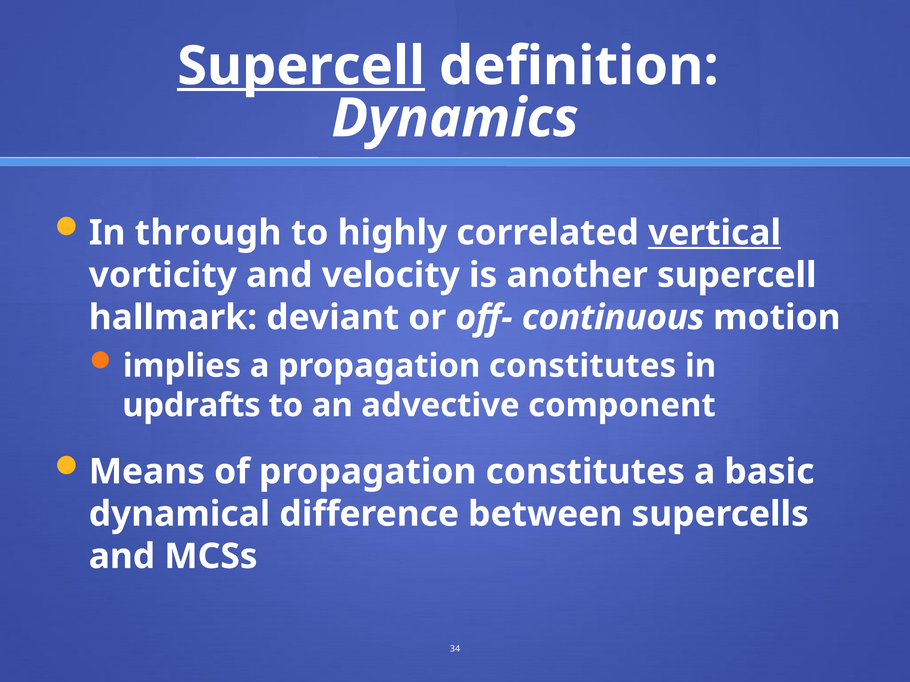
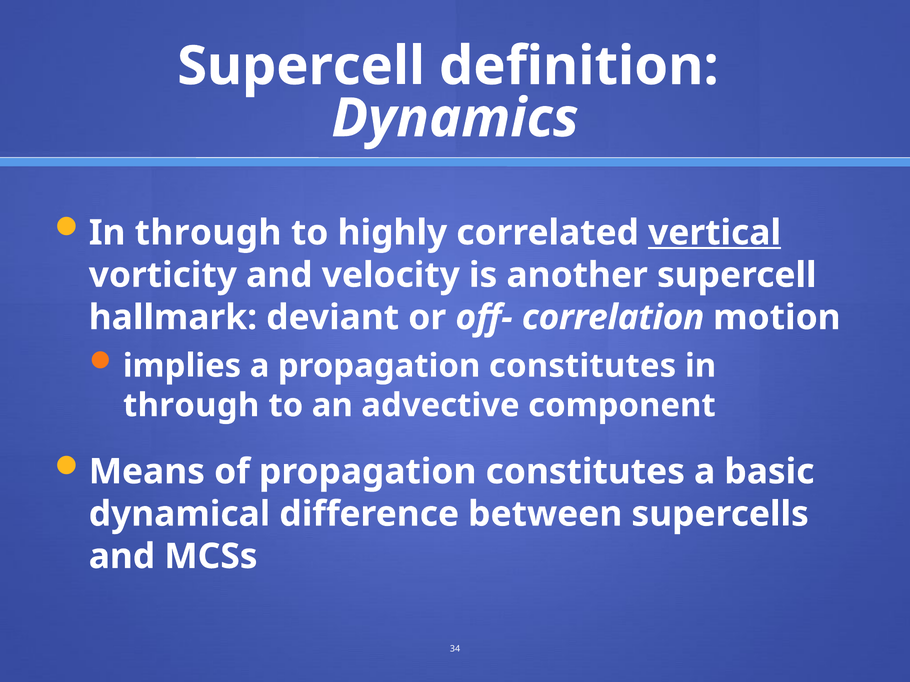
Supercell at (301, 66) underline: present -> none
continuous: continuous -> correlation
updrafts at (191, 406): updrafts -> through
